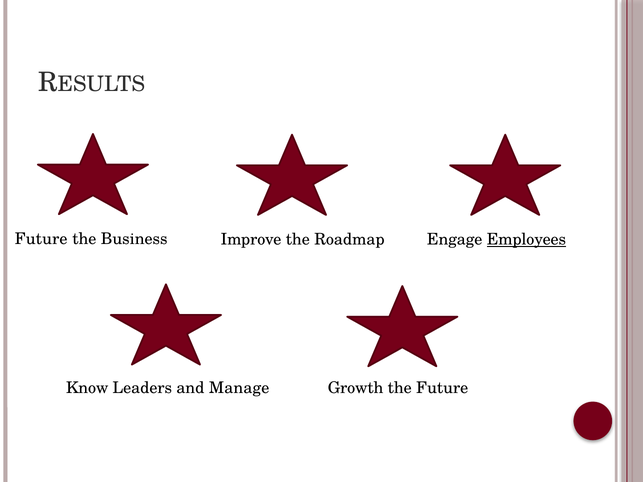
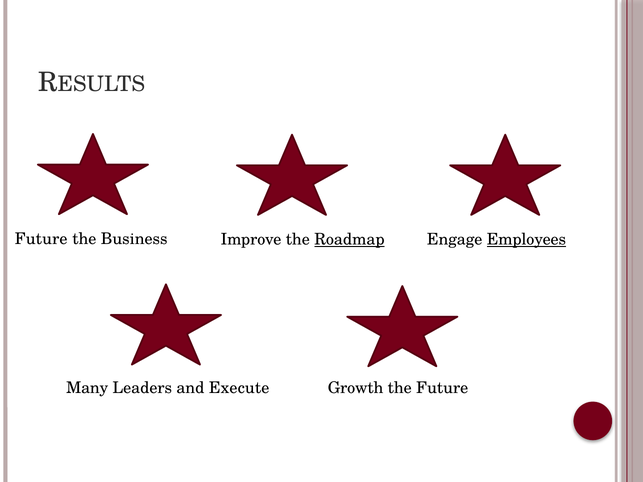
Roadmap underline: none -> present
Know: Know -> Many
Manage: Manage -> Execute
